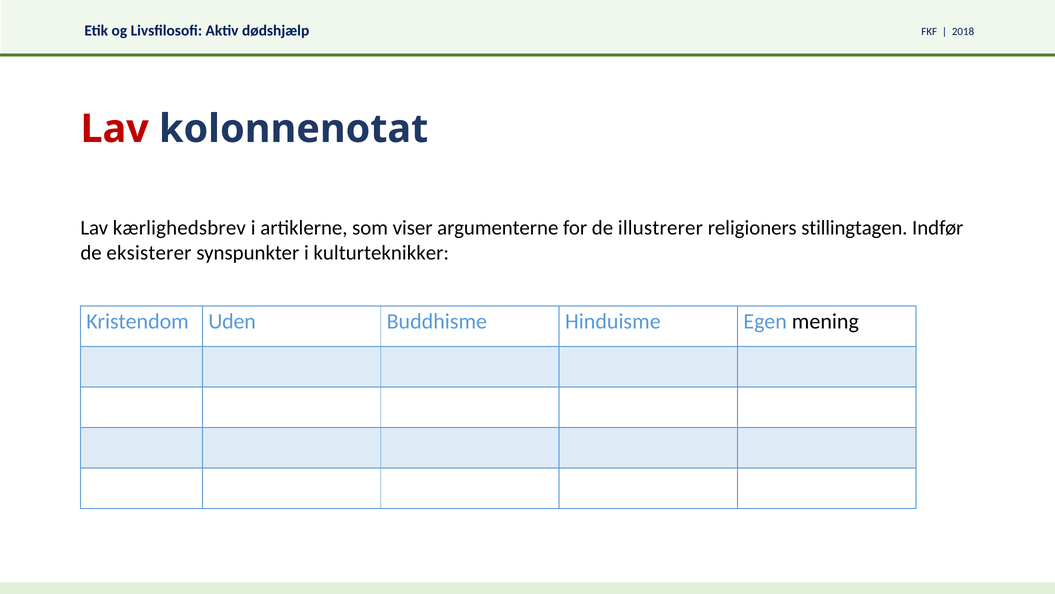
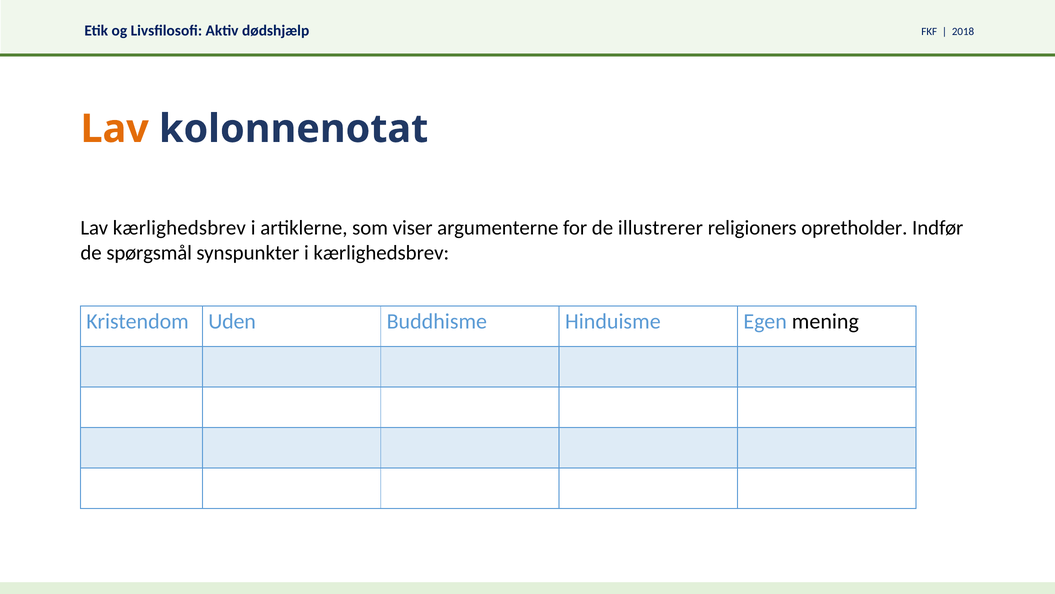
Lav at (115, 129) colour: red -> orange
stillingtagen: stillingtagen -> opretholder
eksisterer: eksisterer -> spørgsmål
i kulturteknikker: kulturteknikker -> kærlighedsbrev
